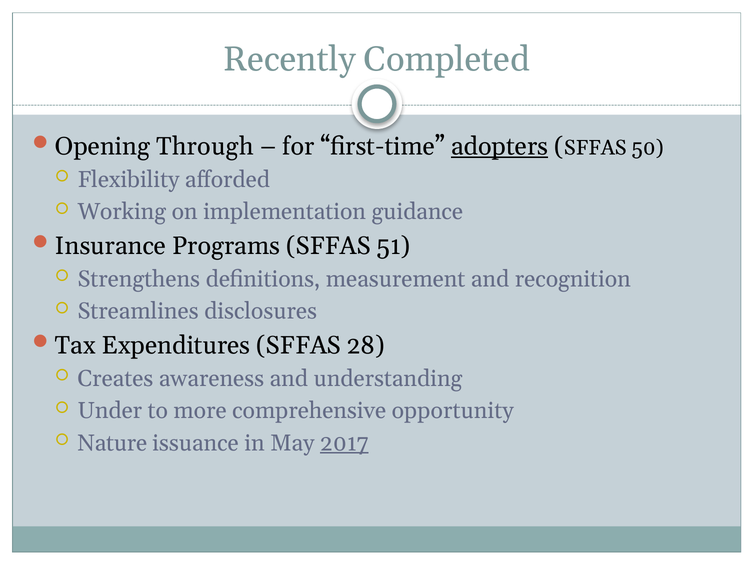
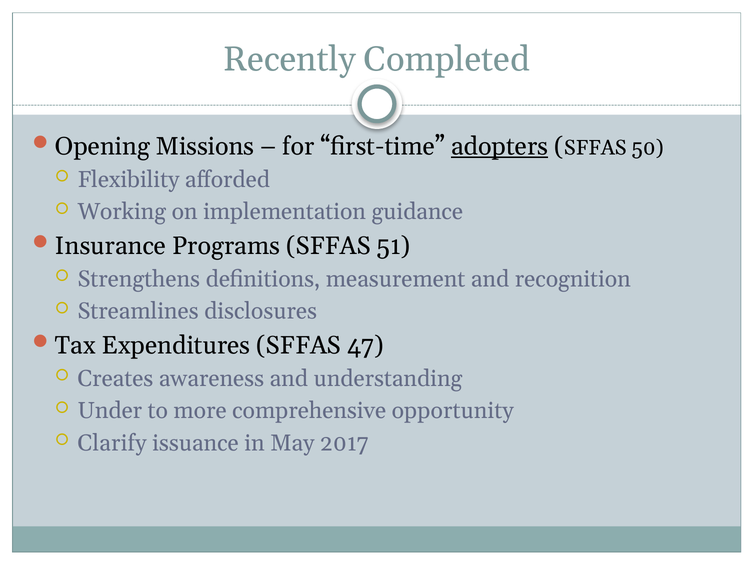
Through: Through -> Missions
28: 28 -> 47
Nature: Nature -> Clarify
2017 underline: present -> none
